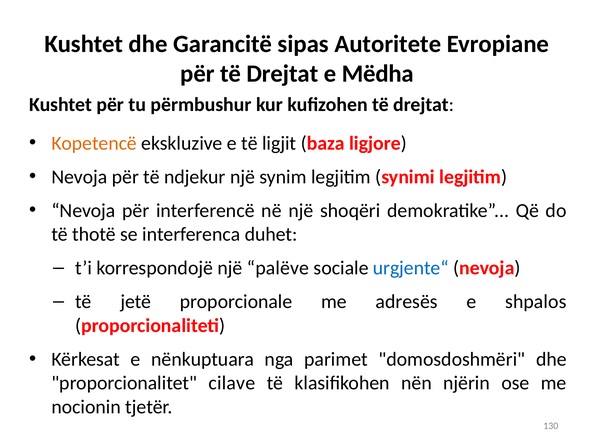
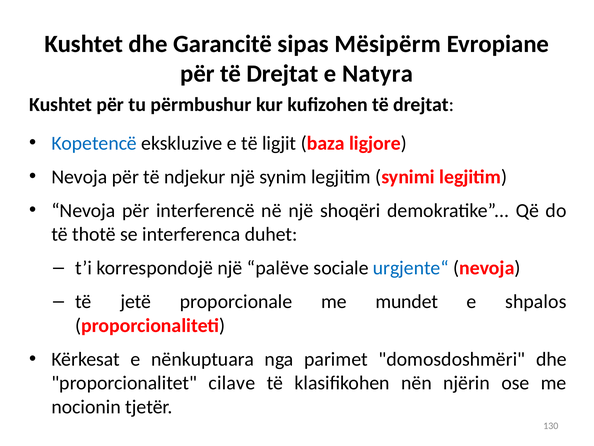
Autoritete: Autoritete -> Mësipërm
Mëdha: Mëdha -> Natyra
Kopetencë colour: orange -> blue
adresës: adresës -> mundet
